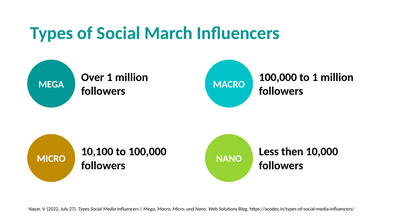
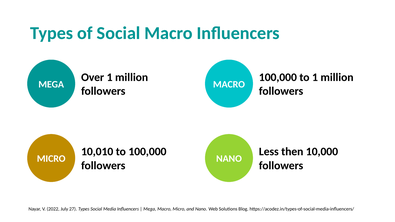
Social March: March -> Macro
10,100: 10,100 -> 10,010
